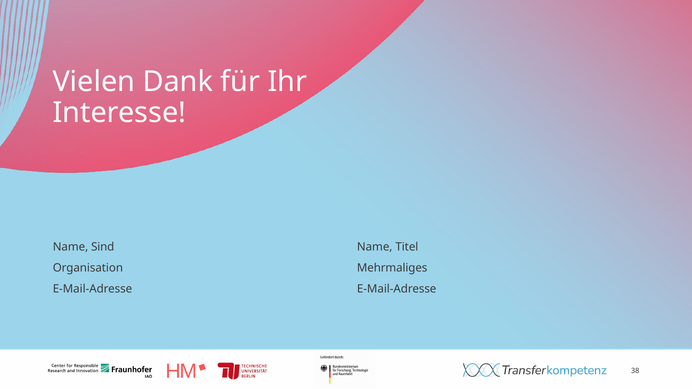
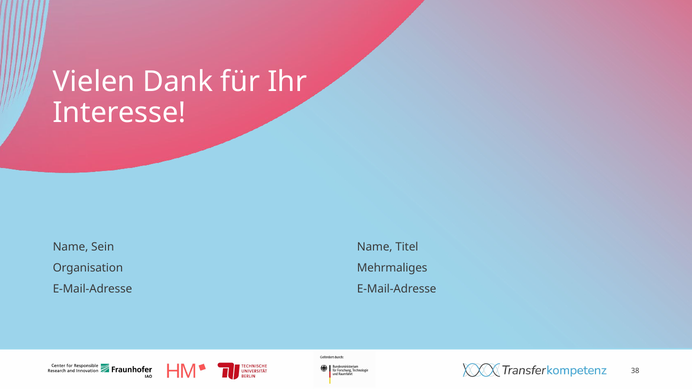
Sind: Sind -> Sein
